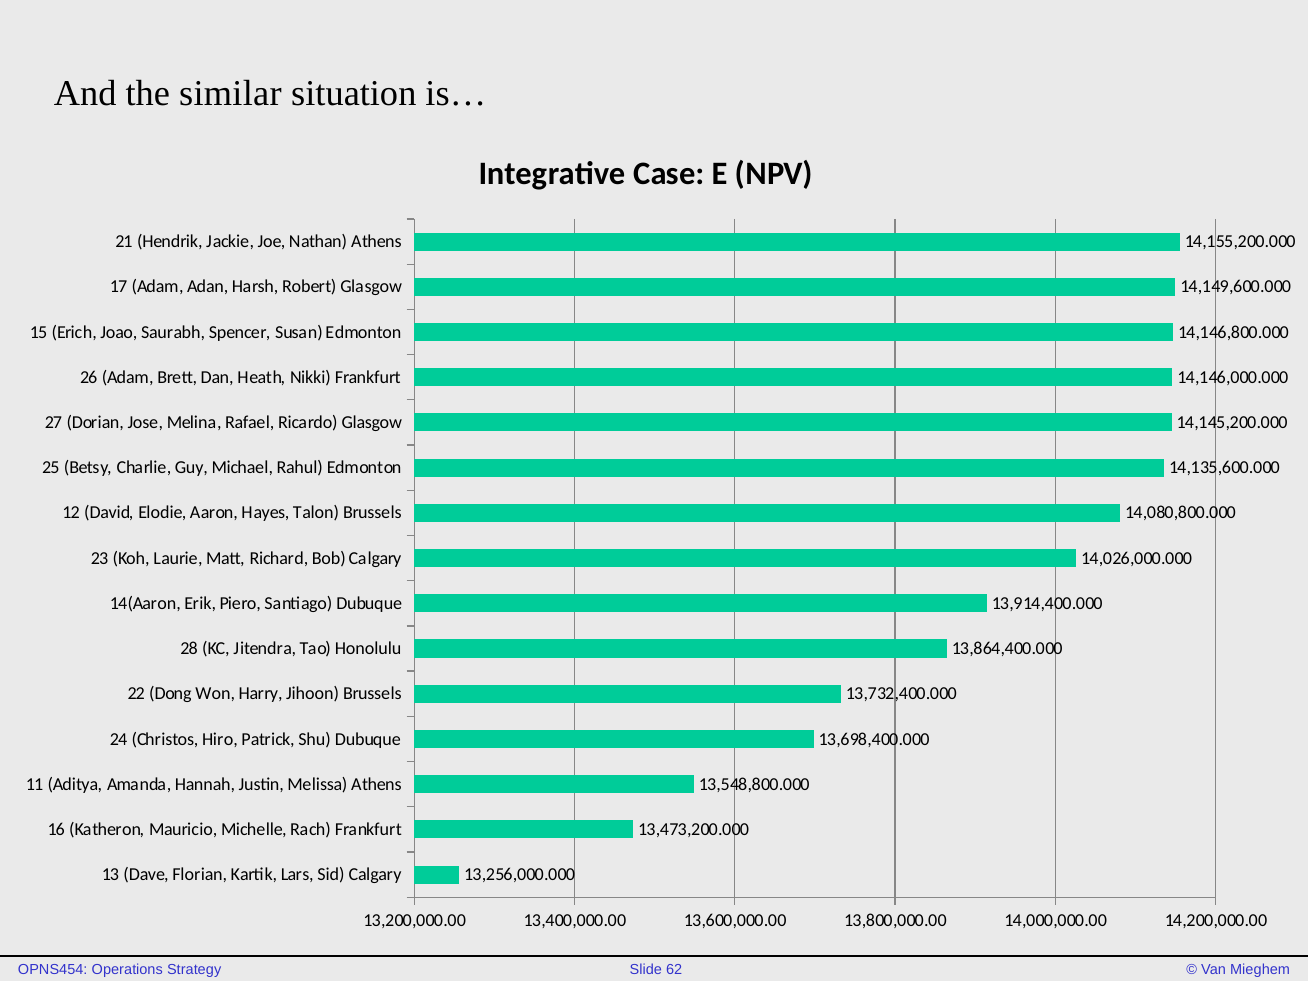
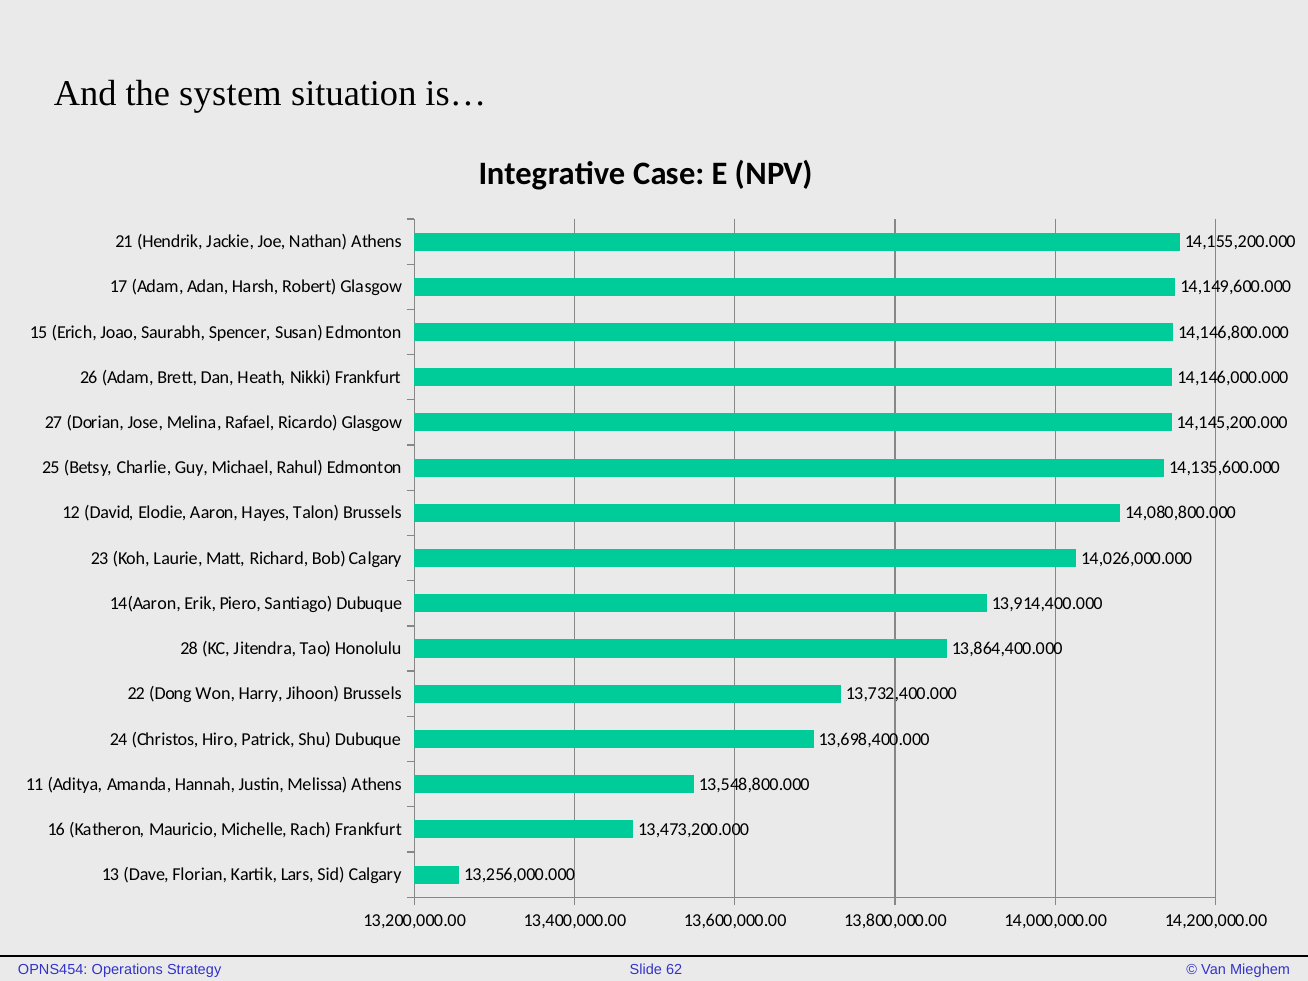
similar: similar -> system
